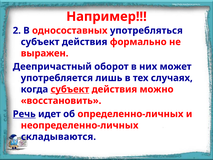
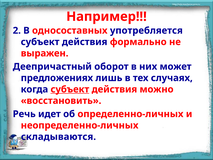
употребляться: употребляться -> употребляется
употребляется: употребляется -> предложениях
Речь underline: present -> none
